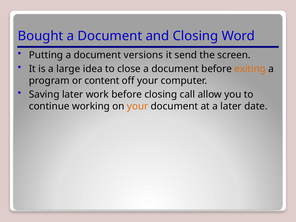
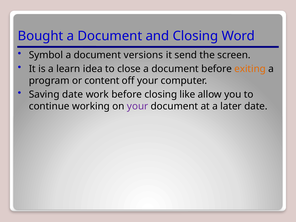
Putting: Putting -> Symbol
large: large -> learn
Saving later: later -> date
call: call -> like
your at (138, 106) colour: orange -> purple
